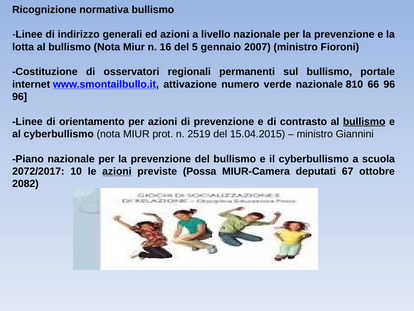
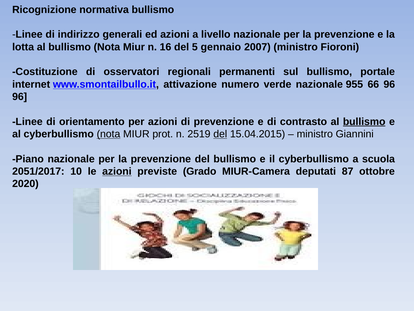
810: 810 -> 955
nota at (108, 134) underline: none -> present
del at (220, 134) underline: none -> present
2072/2017: 2072/2017 -> 2051/2017
Possa: Possa -> Grado
67: 67 -> 87
2082: 2082 -> 2020
